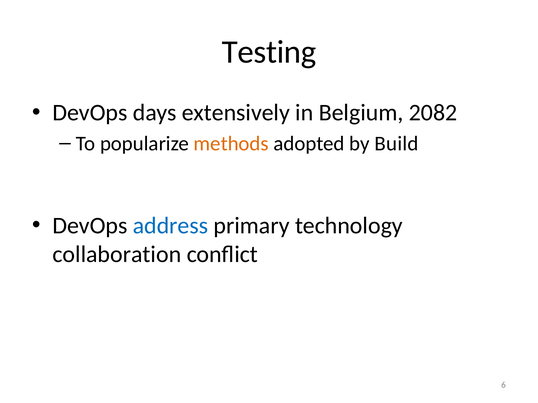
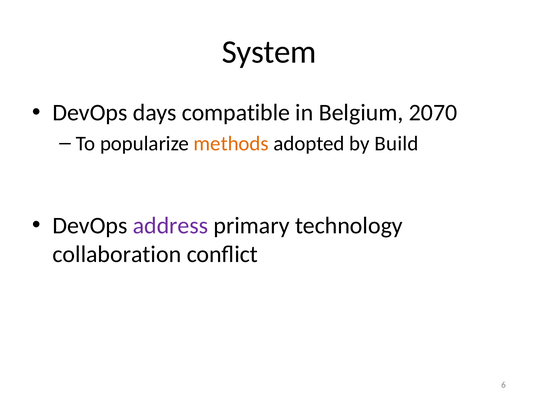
Testing: Testing -> System
extensively: extensively -> compatible
2082: 2082 -> 2070
address colour: blue -> purple
